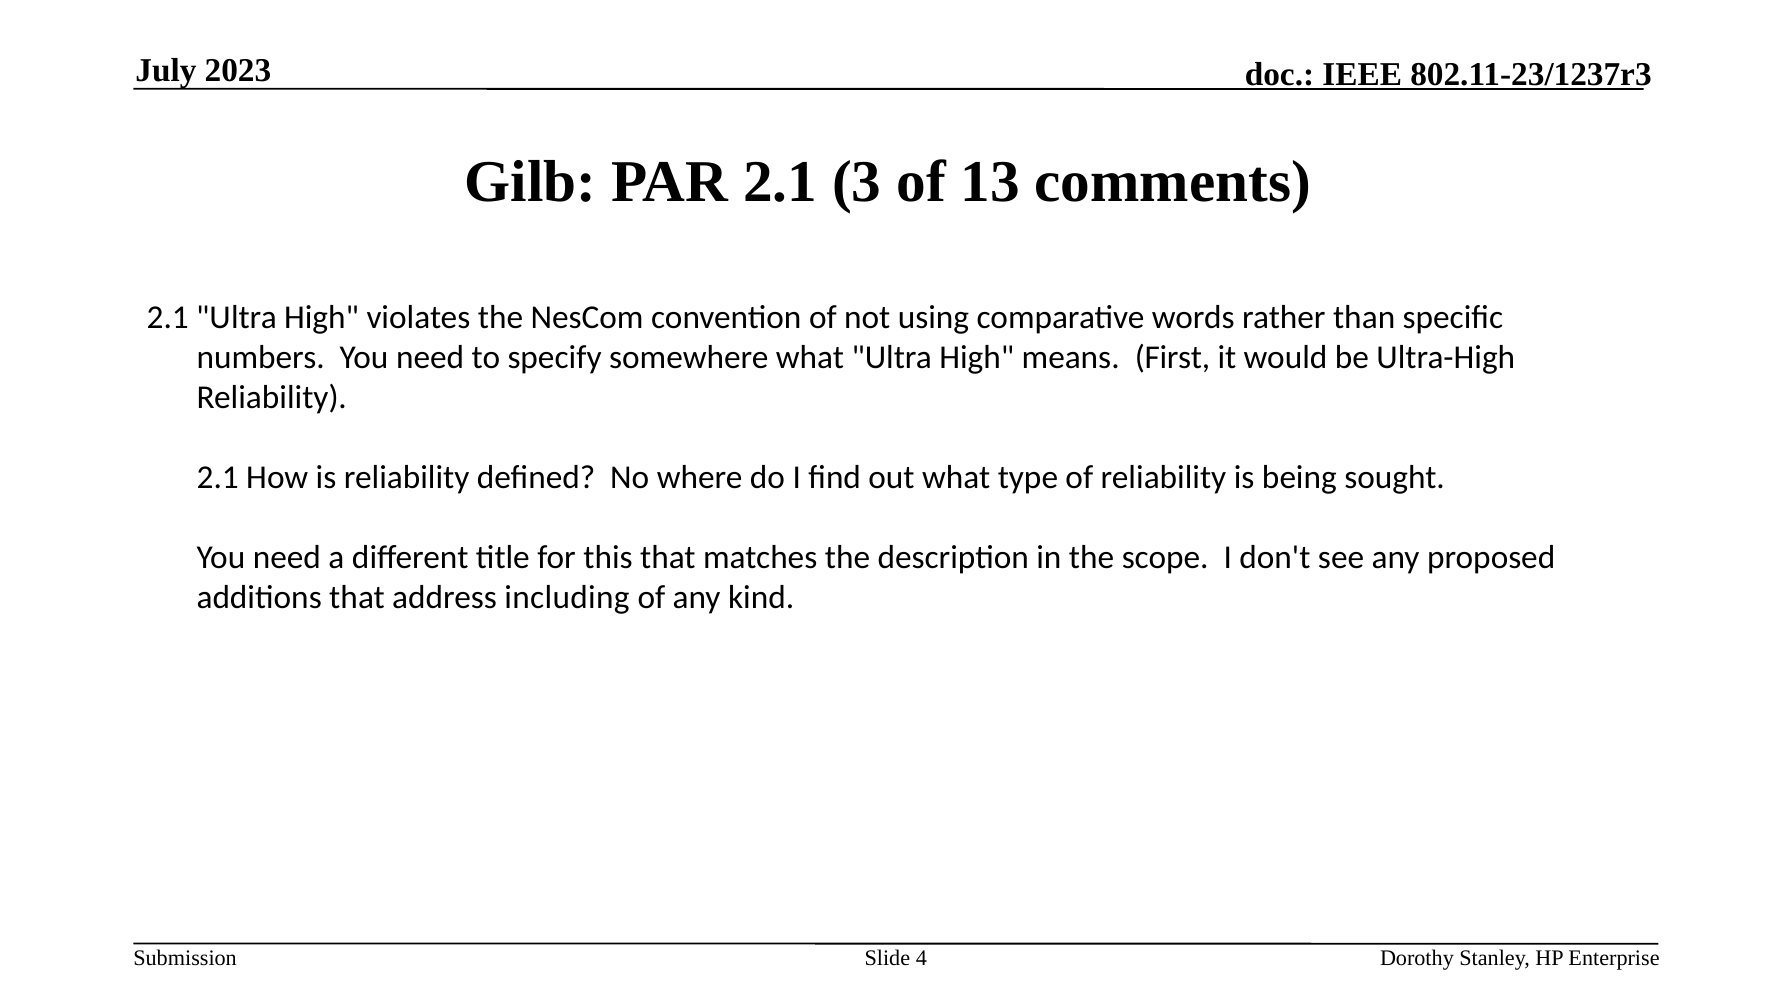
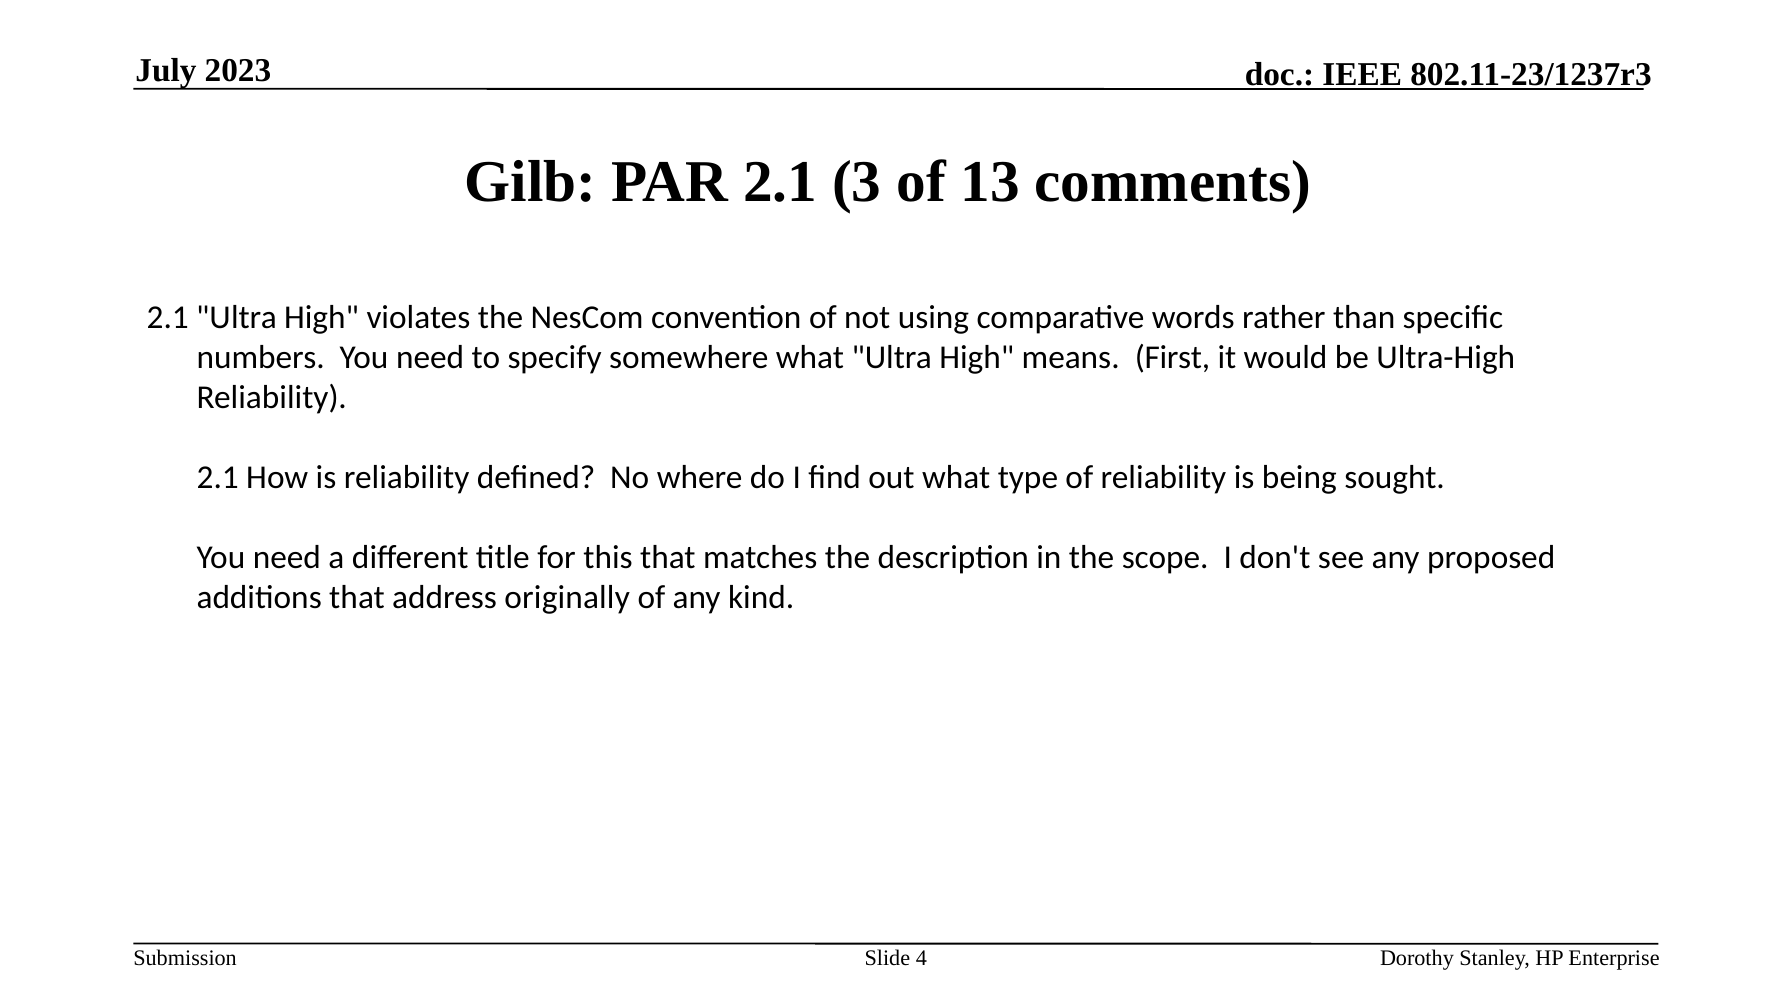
including: including -> originally
